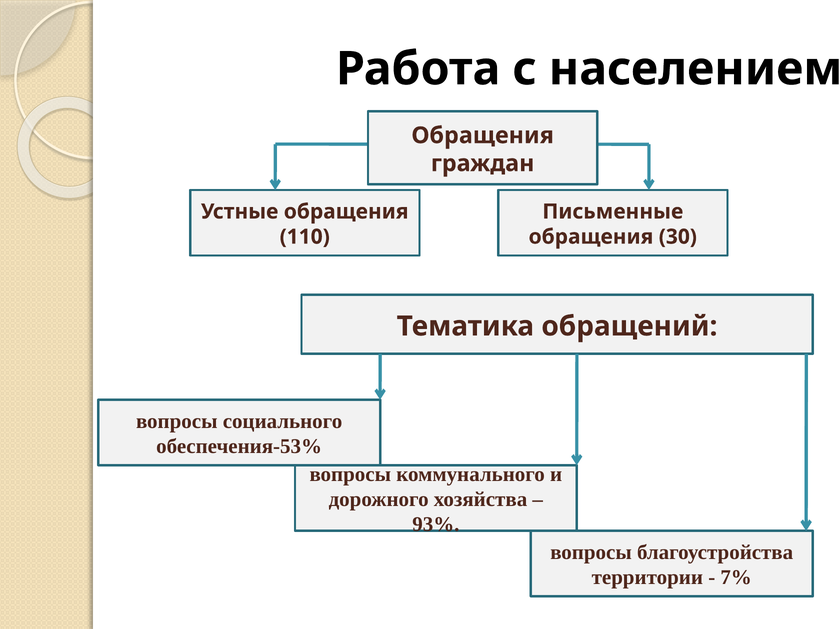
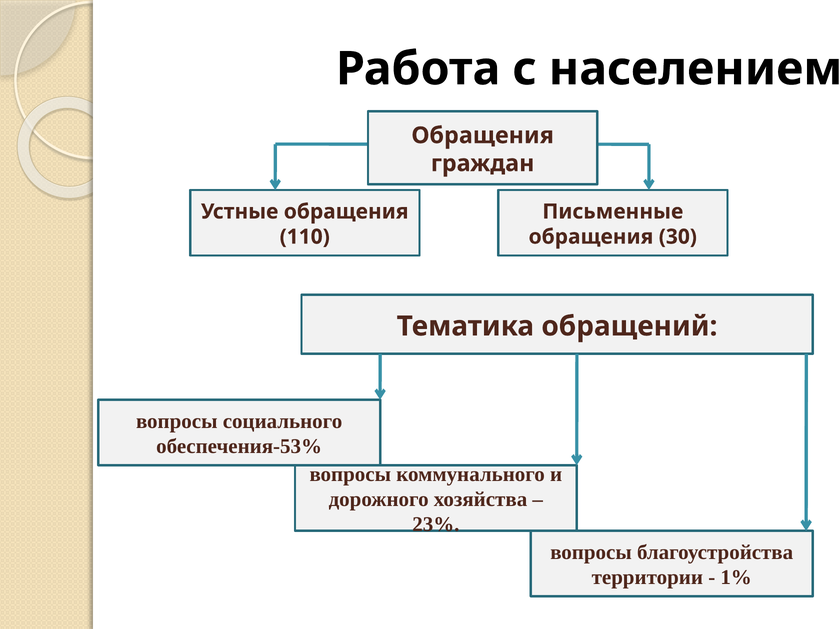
93%: 93% -> 23%
7%: 7% -> 1%
